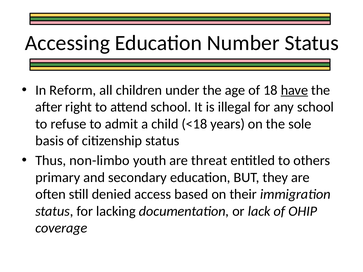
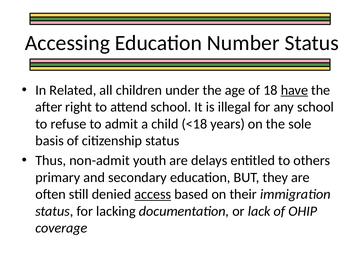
Reform: Reform -> Related
non-limbo: non-limbo -> non-admit
threat: threat -> delays
access underline: none -> present
